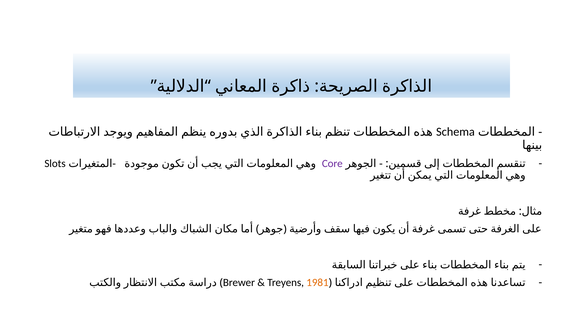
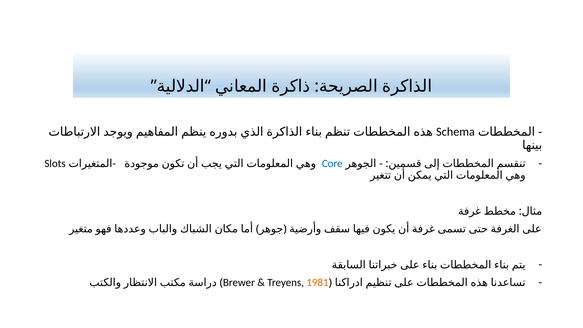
Core colour: purple -> blue
